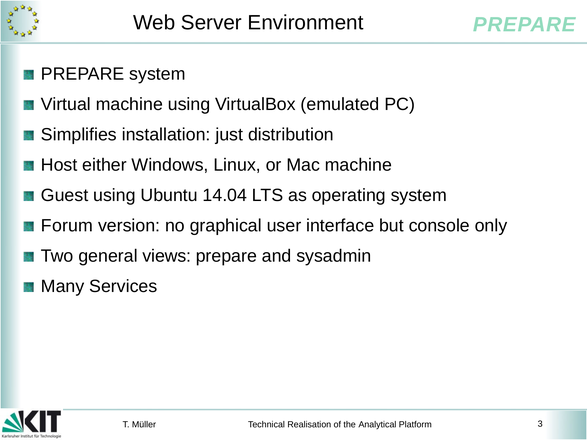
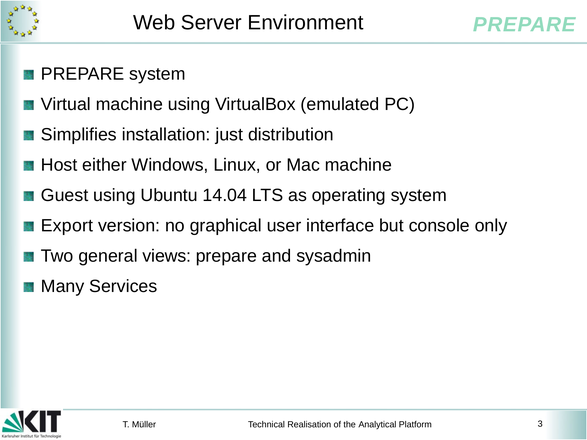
Forum: Forum -> Export
